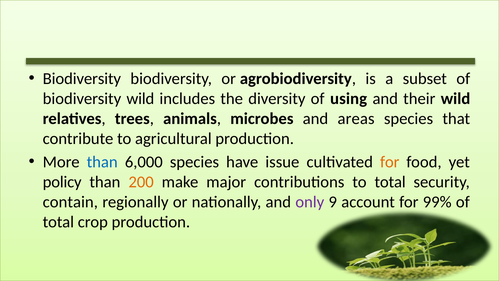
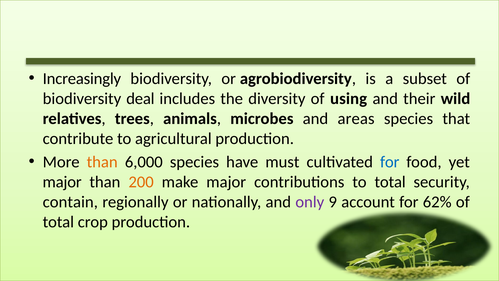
Biodiversity at (82, 79): Biodiversity -> Increasingly
biodiversity wild: wild -> deal
than at (102, 162) colour: blue -> orange
issue: issue -> must
for at (390, 162) colour: orange -> blue
policy at (62, 182): policy -> major
99%: 99% -> 62%
